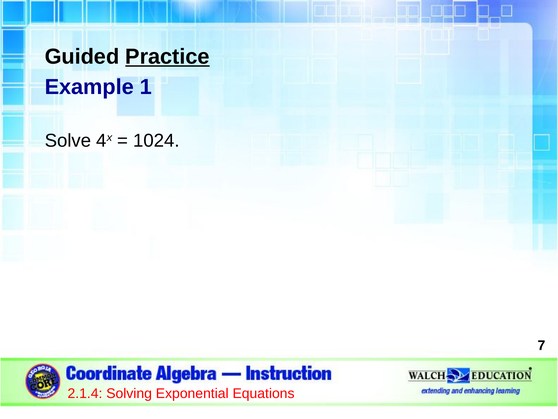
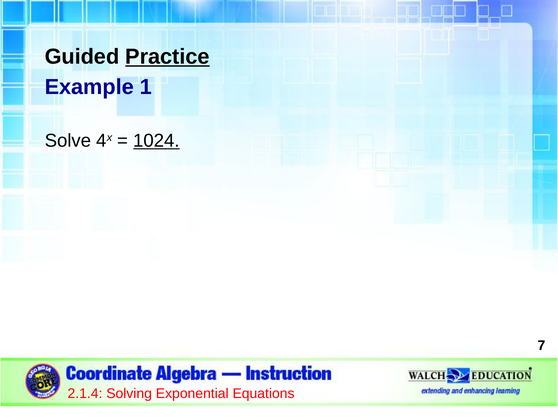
1024 underline: none -> present
